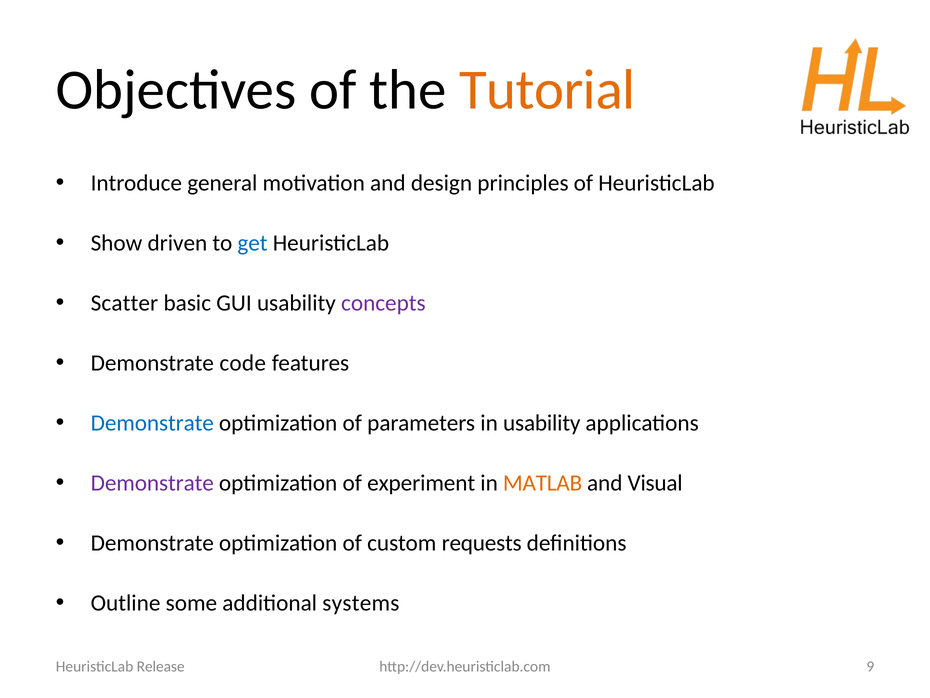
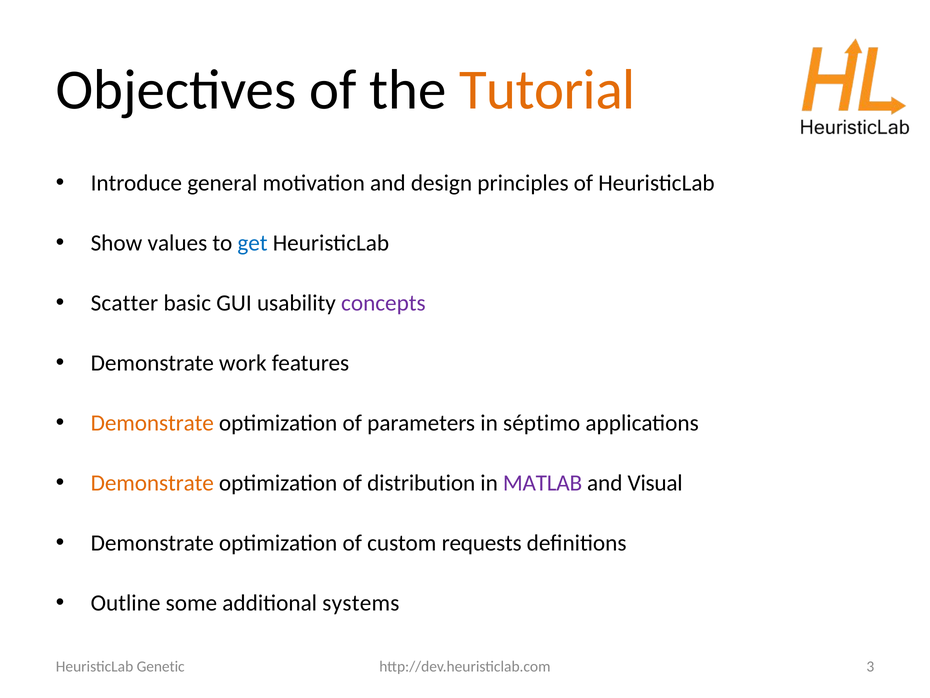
driven: driven -> values
code: code -> work
Demonstrate at (152, 423) colour: blue -> orange
in usability: usability -> séptimo
Demonstrate at (152, 483) colour: purple -> orange
experiment: experiment -> distribution
MATLAB colour: orange -> purple
9: 9 -> 3
Release: Release -> Genetic
